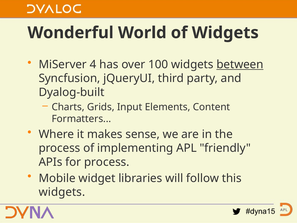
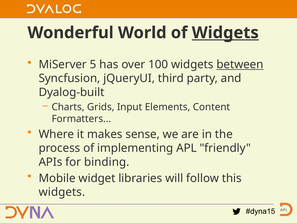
Widgets at (225, 33) underline: none -> present
4: 4 -> 5
for process: process -> binding
